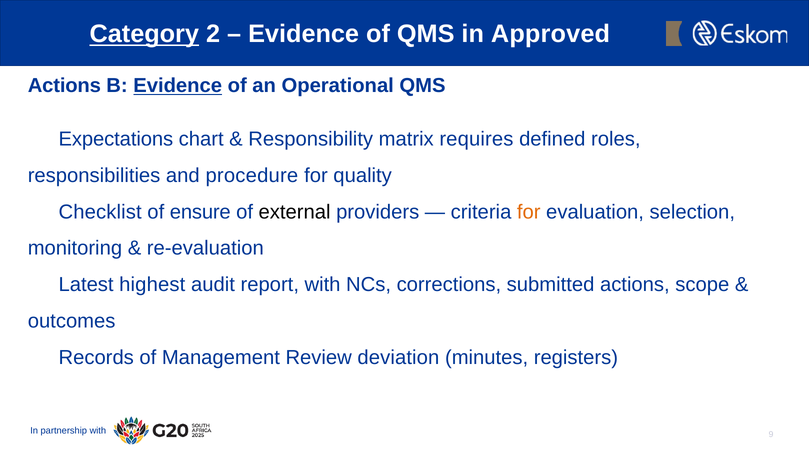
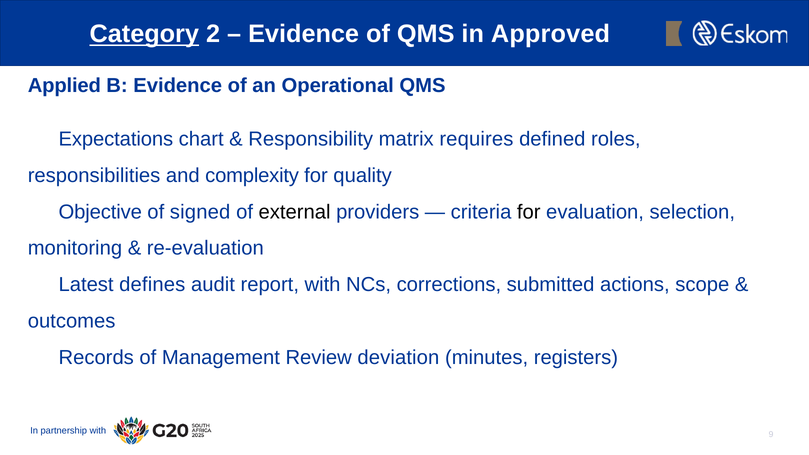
Actions at (64, 86): Actions -> Applied
Evidence at (178, 86) underline: present -> none
procedure: procedure -> complexity
Checklist: Checklist -> Objective
ensure: ensure -> signed
for at (529, 212) colour: orange -> black
highest: highest -> defines
